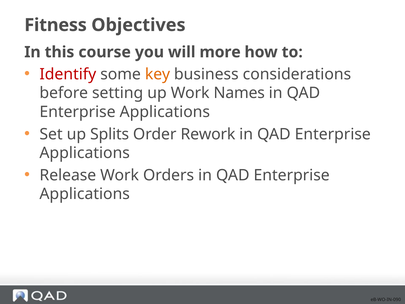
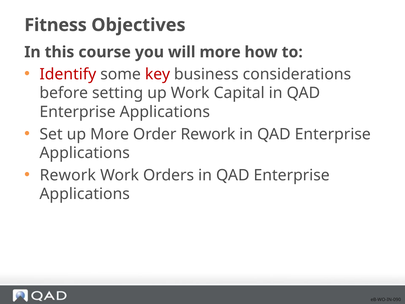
key colour: orange -> red
Names: Names -> Capital
up Splits: Splits -> More
Release at (68, 175): Release -> Rework
